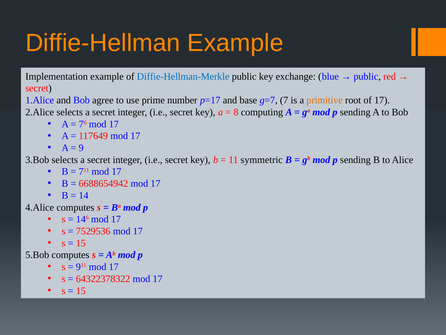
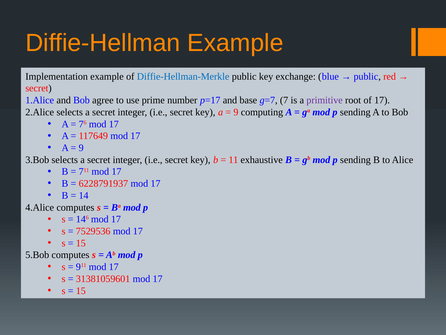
primitive colour: orange -> purple
8 at (236, 112): 8 -> 9
symmetric: symmetric -> exhaustive
6688654942: 6688654942 -> 6228791937
64322378322: 64322378322 -> 31381059601
